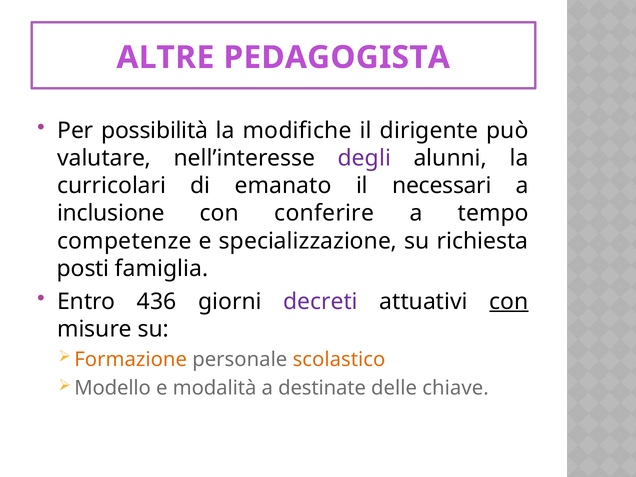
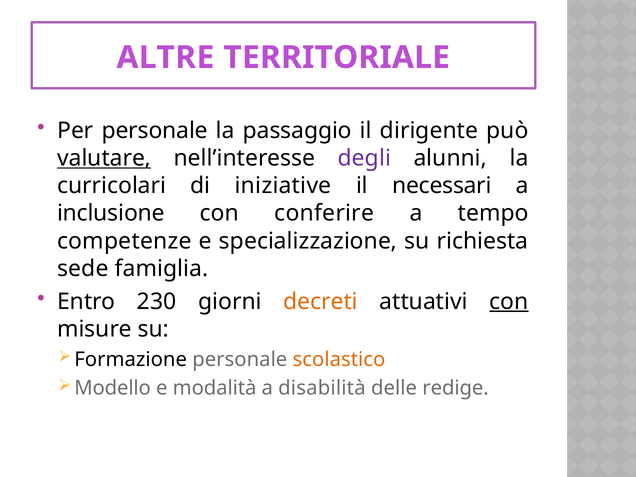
PEDAGOGISTA: PEDAGOGISTA -> TERRITORIALE
Per possibilità: possibilità -> personale
modifiche: modifiche -> passaggio
valutare underline: none -> present
emanato: emanato -> iniziative
posti: posti -> sede
436: 436 -> 230
decreti colour: purple -> orange
Formazione colour: orange -> black
destinate: destinate -> disabilità
chiave: chiave -> redige
